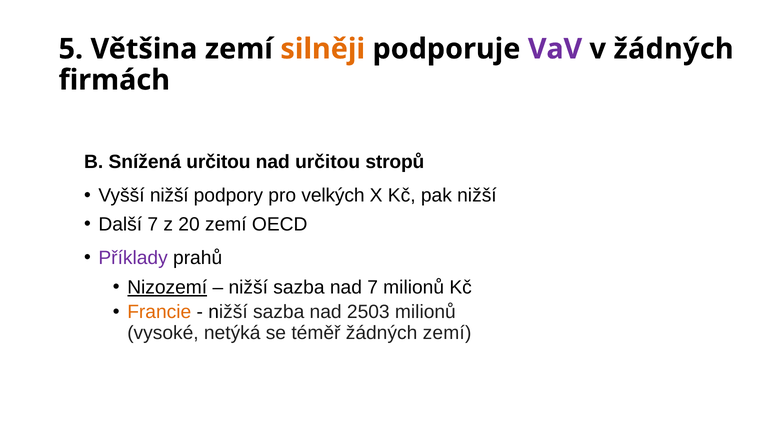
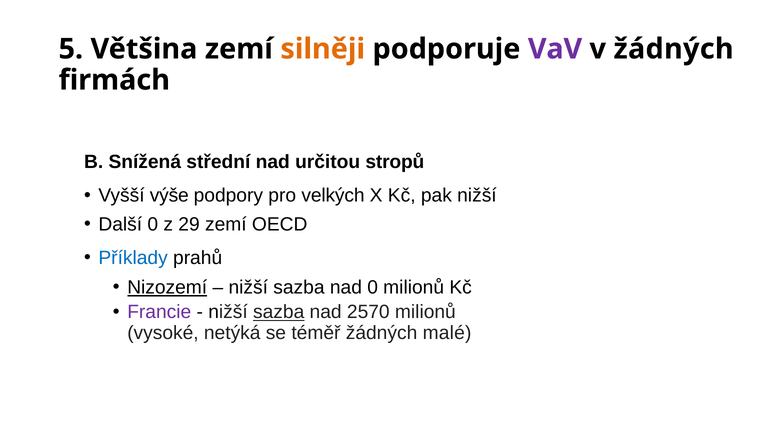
Snížená určitou: určitou -> střední
Vyšší nižší: nižší -> výše
Další 7: 7 -> 0
20: 20 -> 29
Příklady colour: purple -> blue
nad 7: 7 -> 0
Francie colour: orange -> purple
sazba at (279, 312) underline: none -> present
2503: 2503 -> 2570
žádných zemí: zemí -> malé
